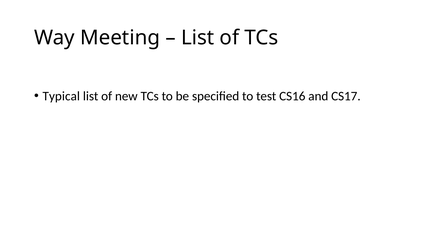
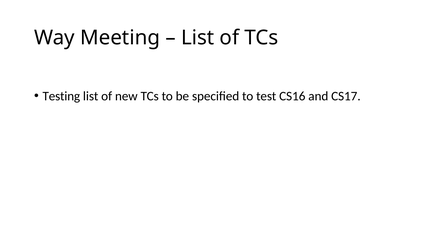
Typical: Typical -> Testing
